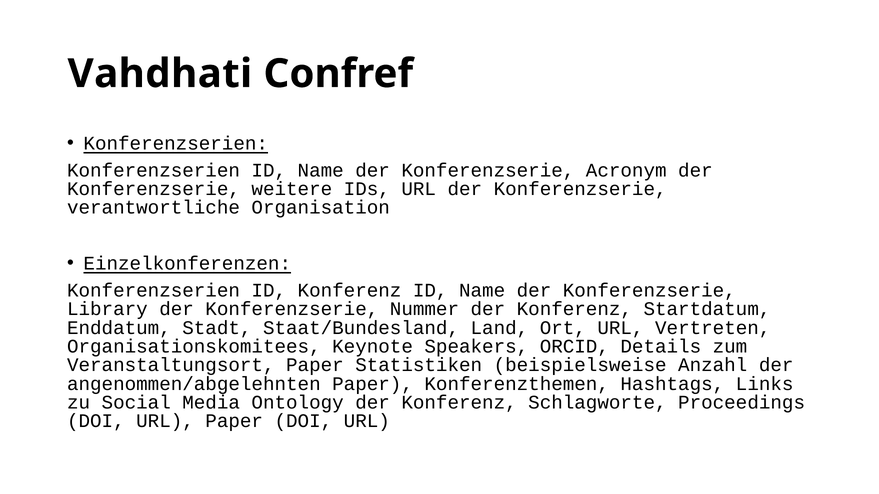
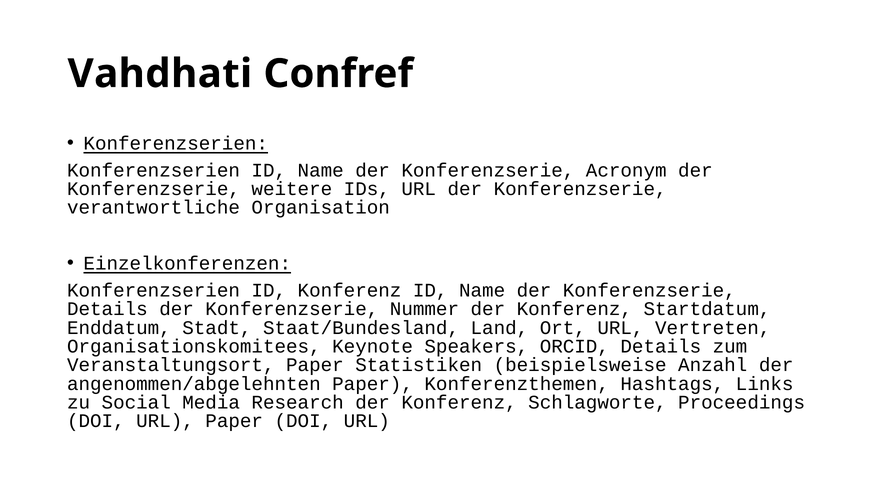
Library at (107, 309): Library -> Details
Ontology: Ontology -> Research
